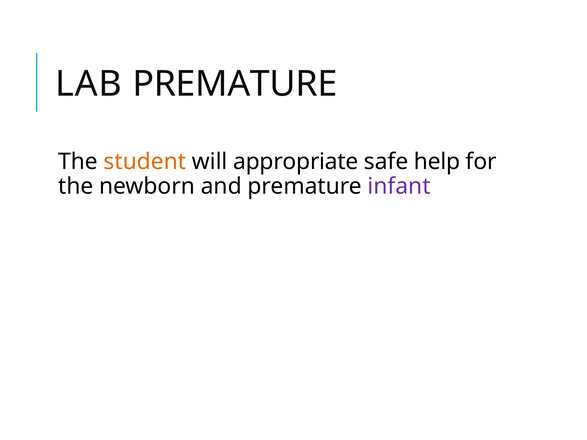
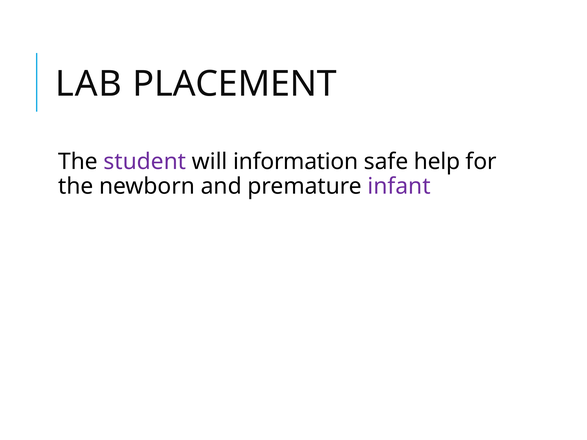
LAB PREMATURE: PREMATURE -> PLACEMENT
student colour: orange -> purple
appropriate: appropriate -> information
